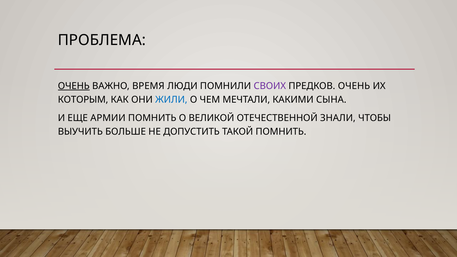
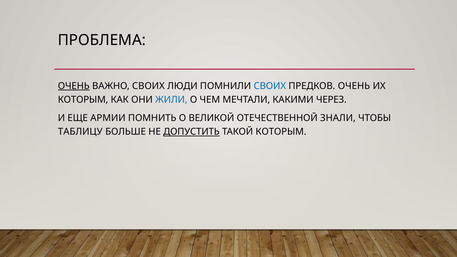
ВАЖНО ВРЕМЯ: ВРЕМЯ -> СВОИХ
СВОИХ at (270, 86) colour: purple -> blue
СЫНА: СЫНА -> ЧЕРЕЗ
ВЫУЧИТЬ: ВЫУЧИТЬ -> ТАБЛИЦУ
ДОПУСТИТЬ underline: none -> present
ТАКОЙ ПОМНИТЬ: ПОМНИТЬ -> КОТОРЫМ
